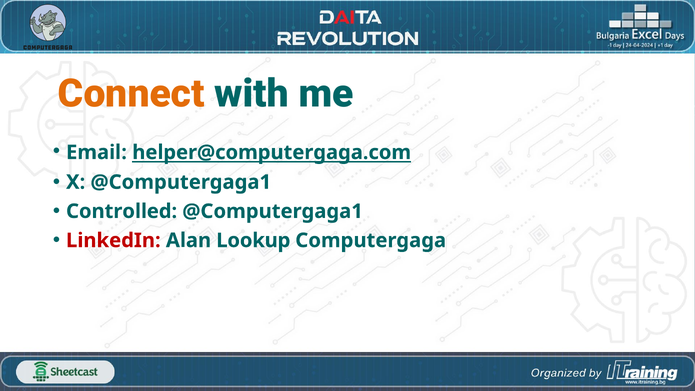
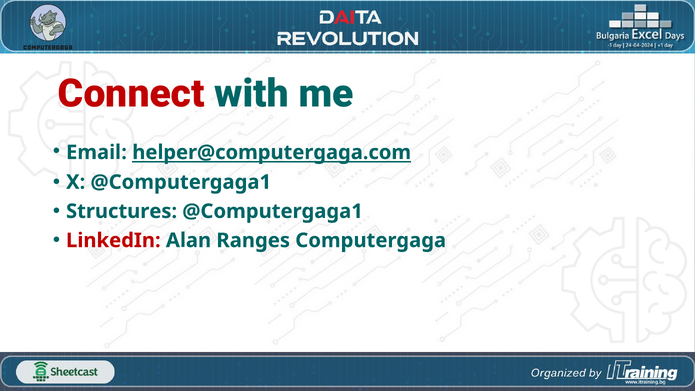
Connect colour: orange -> red
Controlled: Controlled -> Structures
Lookup: Lookup -> Ranges
